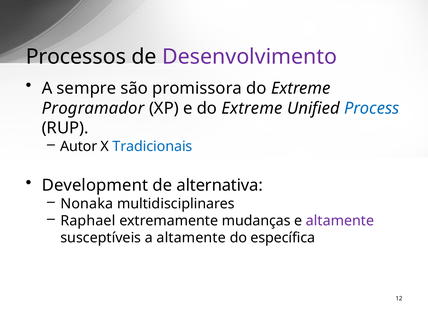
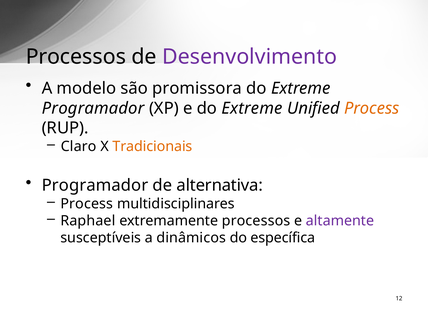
sempre: sempre -> modelo
Process at (372, 108) colour: blue -> orange
Autor: Autor -> Claro
Tradicionais colour: blue -> orange
Development at (95, 185): Development -> Programador
Nonaka at (87, 204): Nonaka -> Process
extremamente mudanças: mudanças -> processos
a altamente: altamente -> dinâmicos
